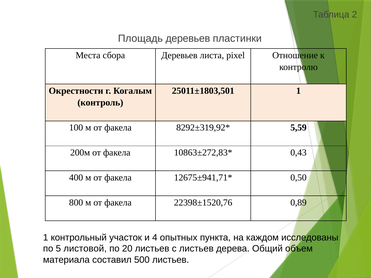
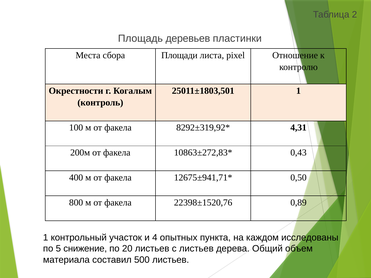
сбора Деревьев: Деревьев -> Площади
5,59: 5,59 -> 4,31
листовой: листовой -> снижение
